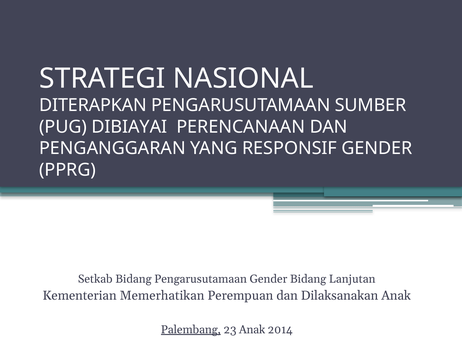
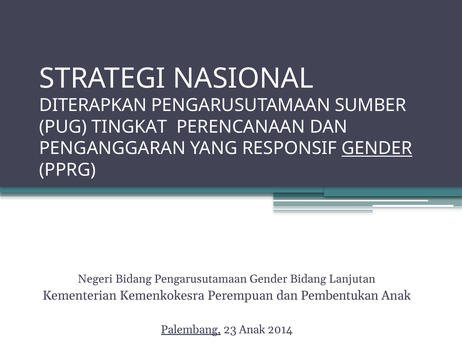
DIBIAYAI: DIBIAYAI -> TINGKAT
GENDER at (377, 149) underline: none -> present
Setkab: Setkab -> Negeri
Memerhatikan: Memerhatikan -> Kemenkokesra
Dilaksanakan: Dilaksanakan -> Pembentukan
